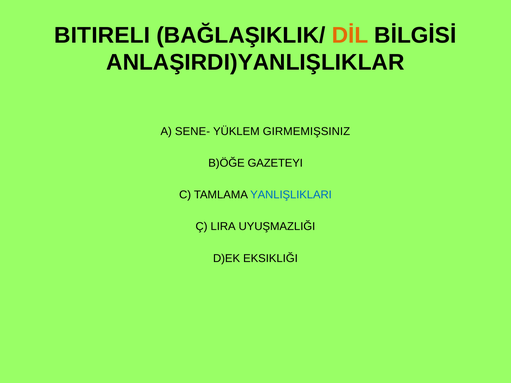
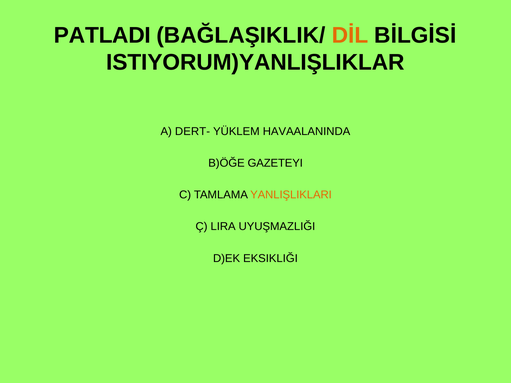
BITIRELI: BITIRELI -> PATLADI
ANLAŞIRDI)YANLIŞLIKLAR: ANLAŞIRDI)YANLIŞLIKLAR -> ISTIYORUM)YANLIŞLIKLAR
SENE-: SENE- -> DERT-
GIRMEMIŞSINIZ: GIRMEMIŞSINIZ -> HAVAALANINDA
YANLIŞLIKLARI colour: blue -> orange
